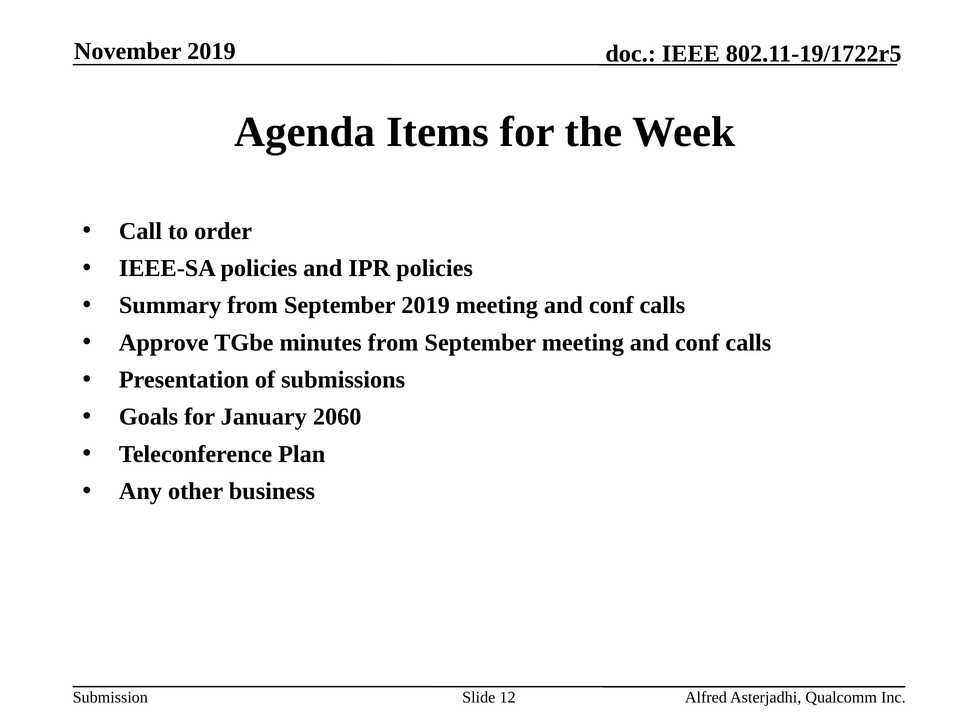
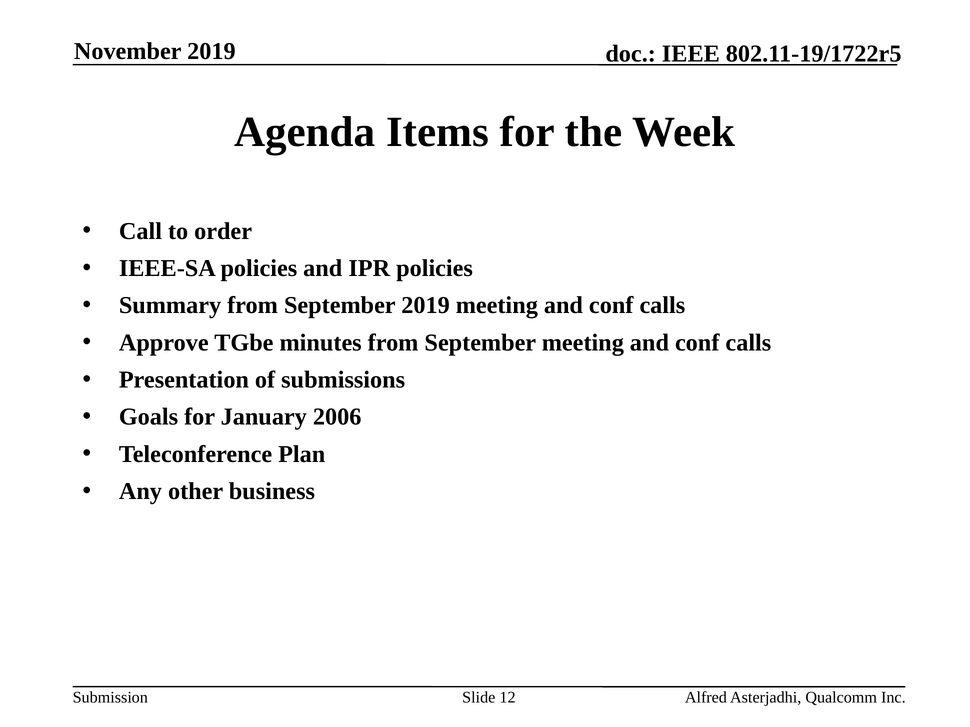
2060: 2060 -> 2006
